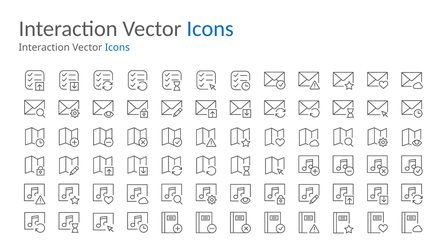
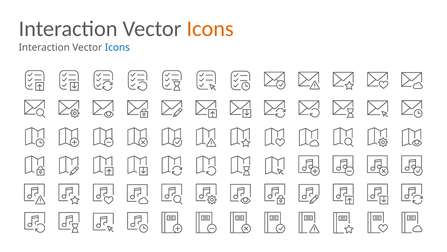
Icons at (210, 29) colour: blue -> orange
